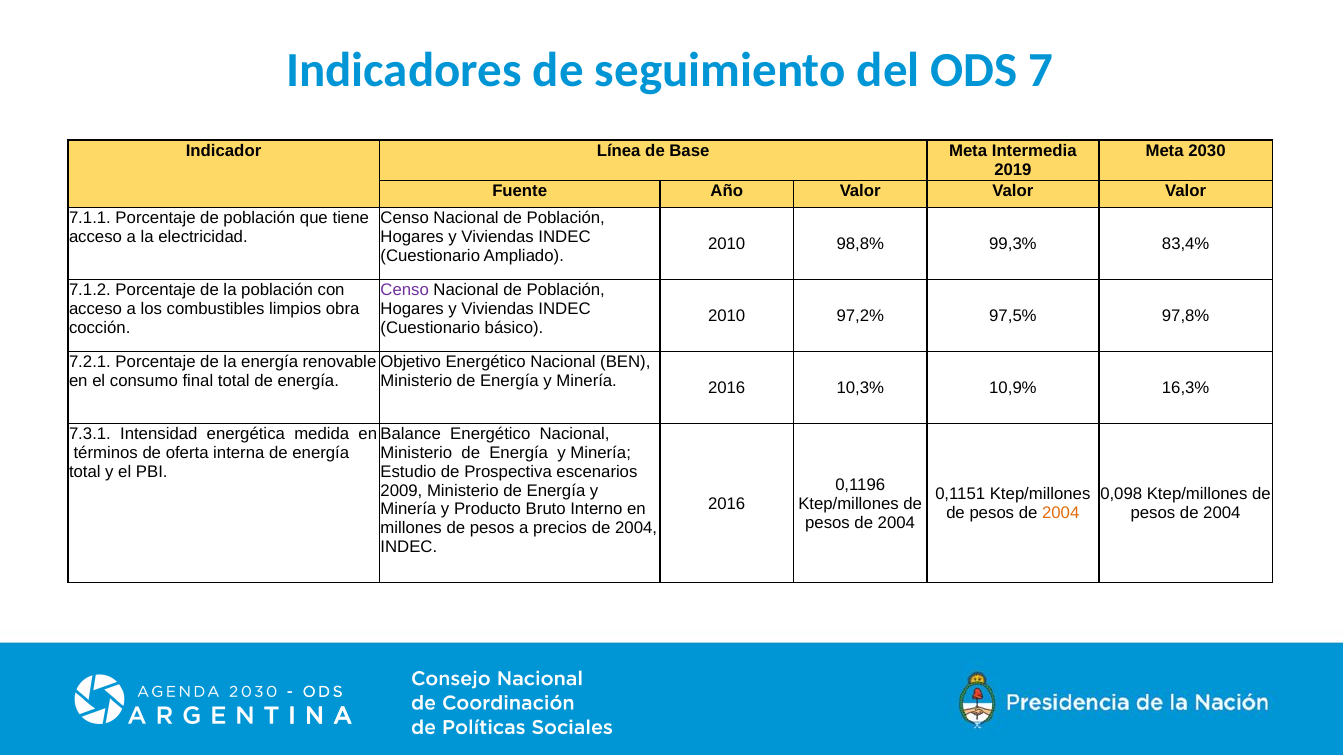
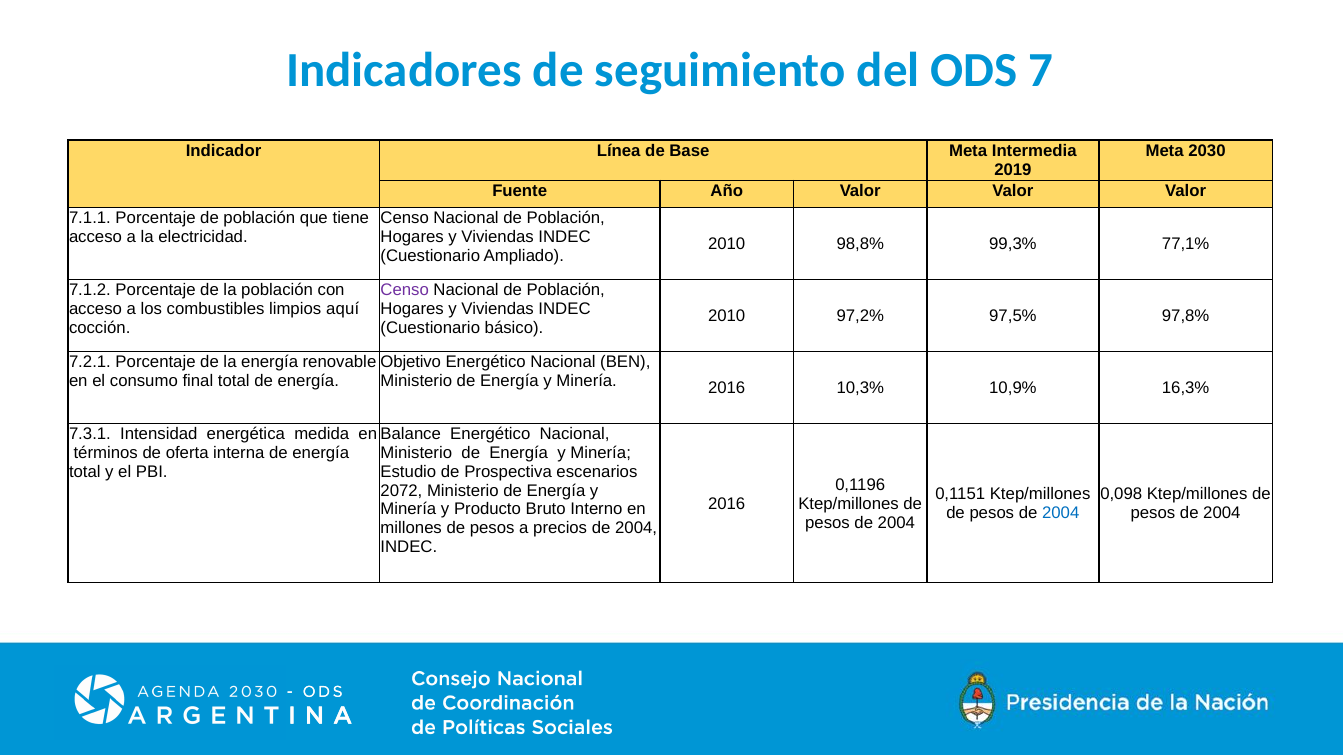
83,4%: 83,4% -> 77,1%
obra: obra -> aquí
2009: 2009 -> 2072
2004 at (1061, 513) colour: orange -> blue
